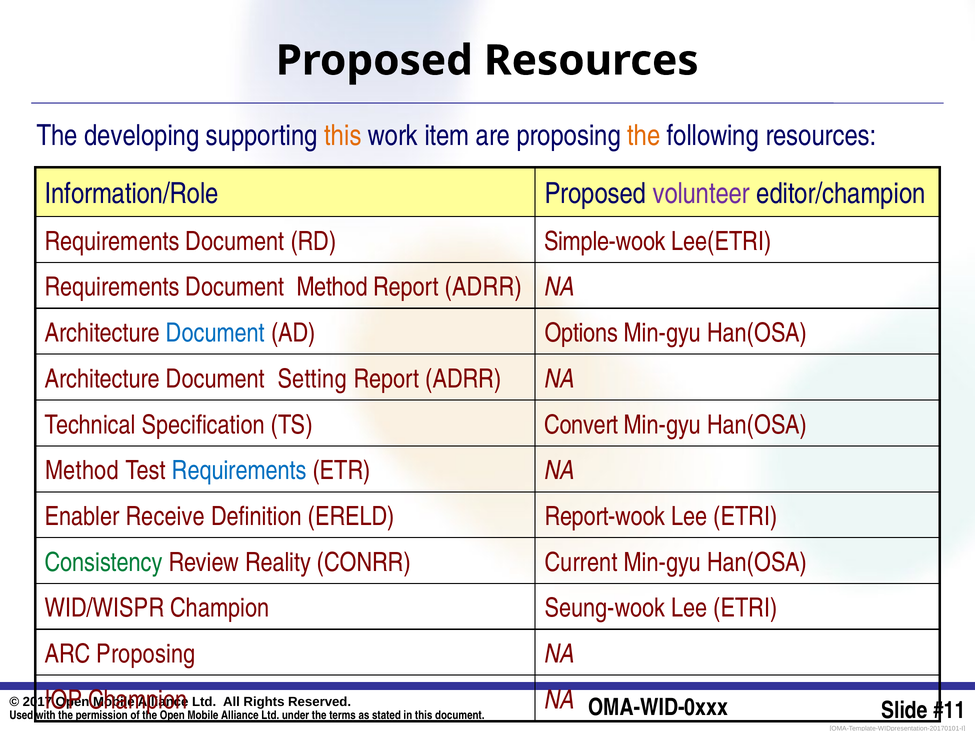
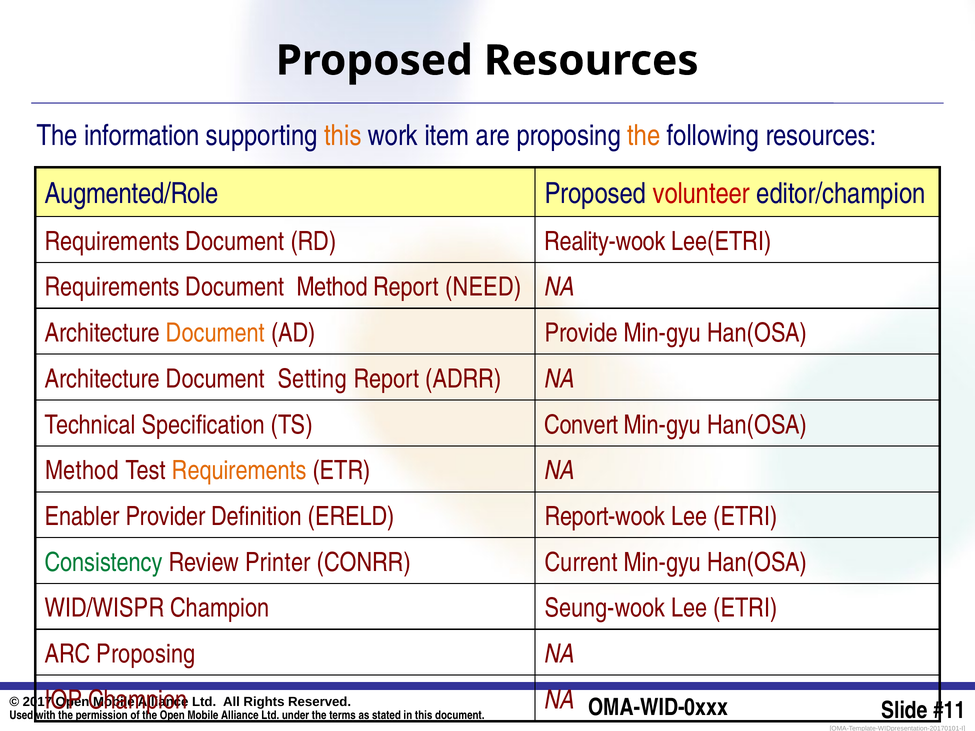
developing: developing -> information
Information/Role: Information/Role -> Augmented/Role
volunteer colour: purple -> red
Simple-wook: Simple-wook -> Reality-wook
ADRR at (483, 287): ADRR -> NEED
Document at (215, 333) colour: blue -> orange
Options: Options -> Provide
Requirements at (239, 471) colour: blue -> orange
Receive: Receive -> Provider
Reality: Reality -> Printer
